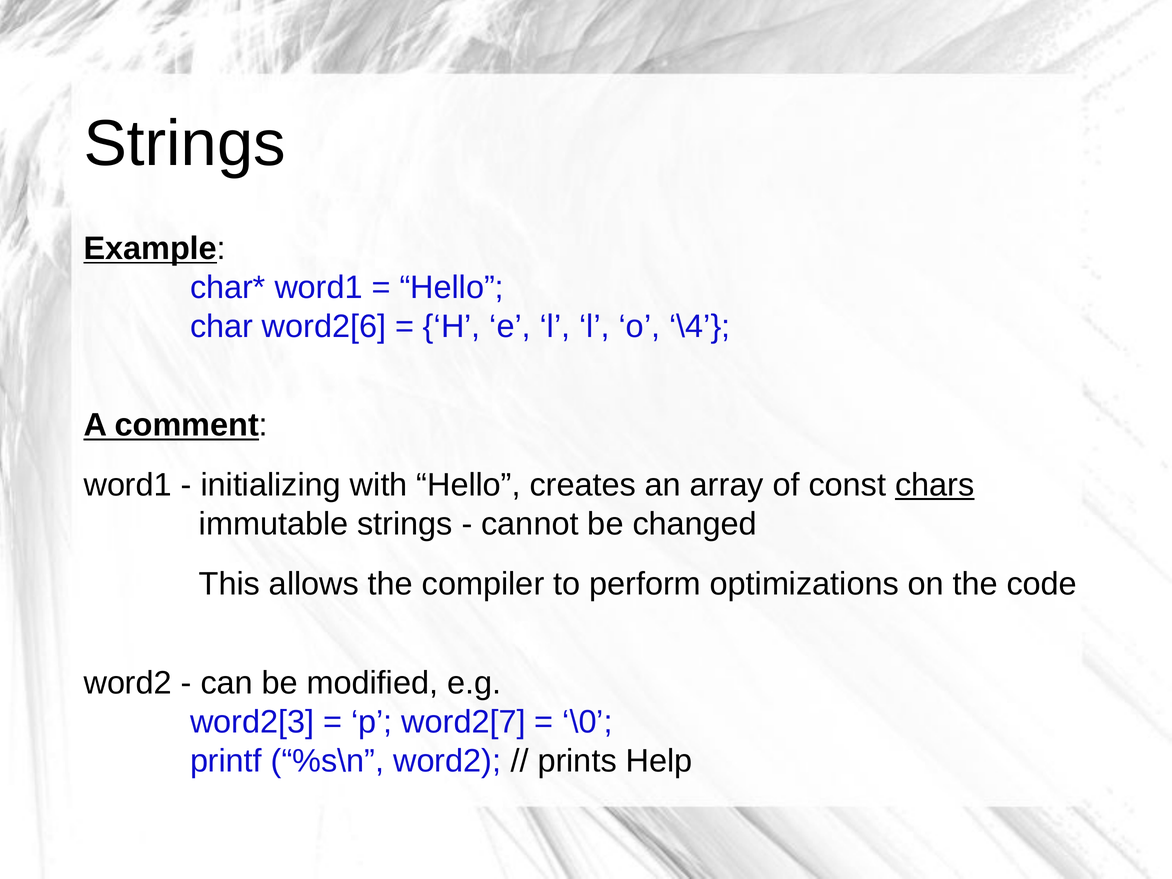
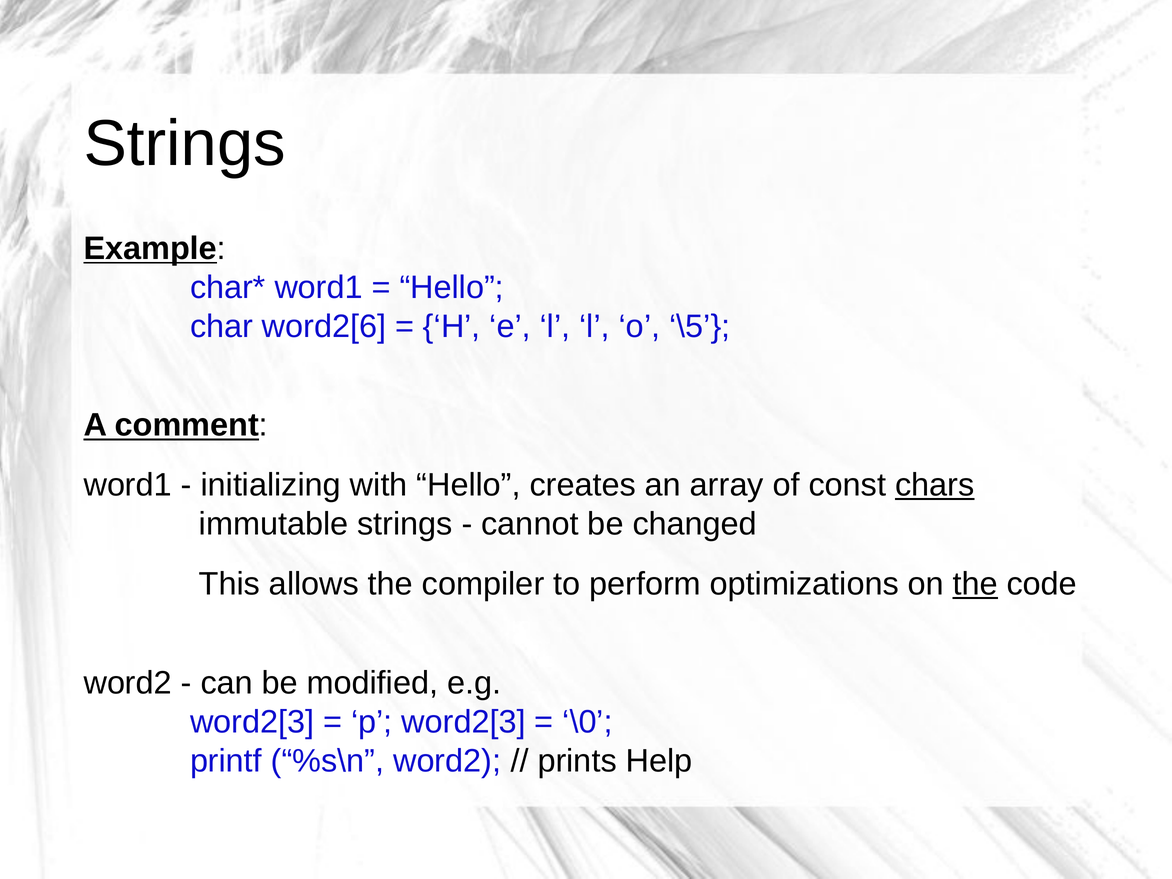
\4: \4 -> \5
the at (975, 584) underline: none -> present
p word2[7: word2[7 -> word2[3
